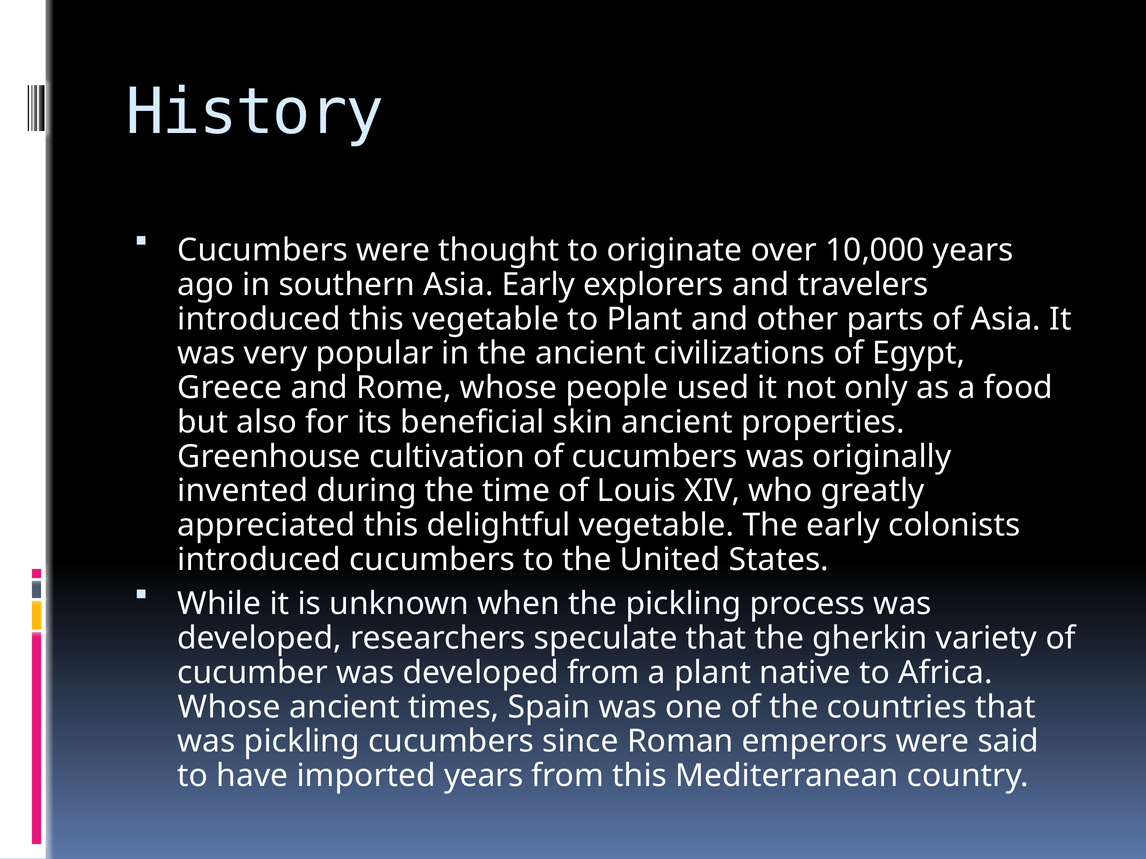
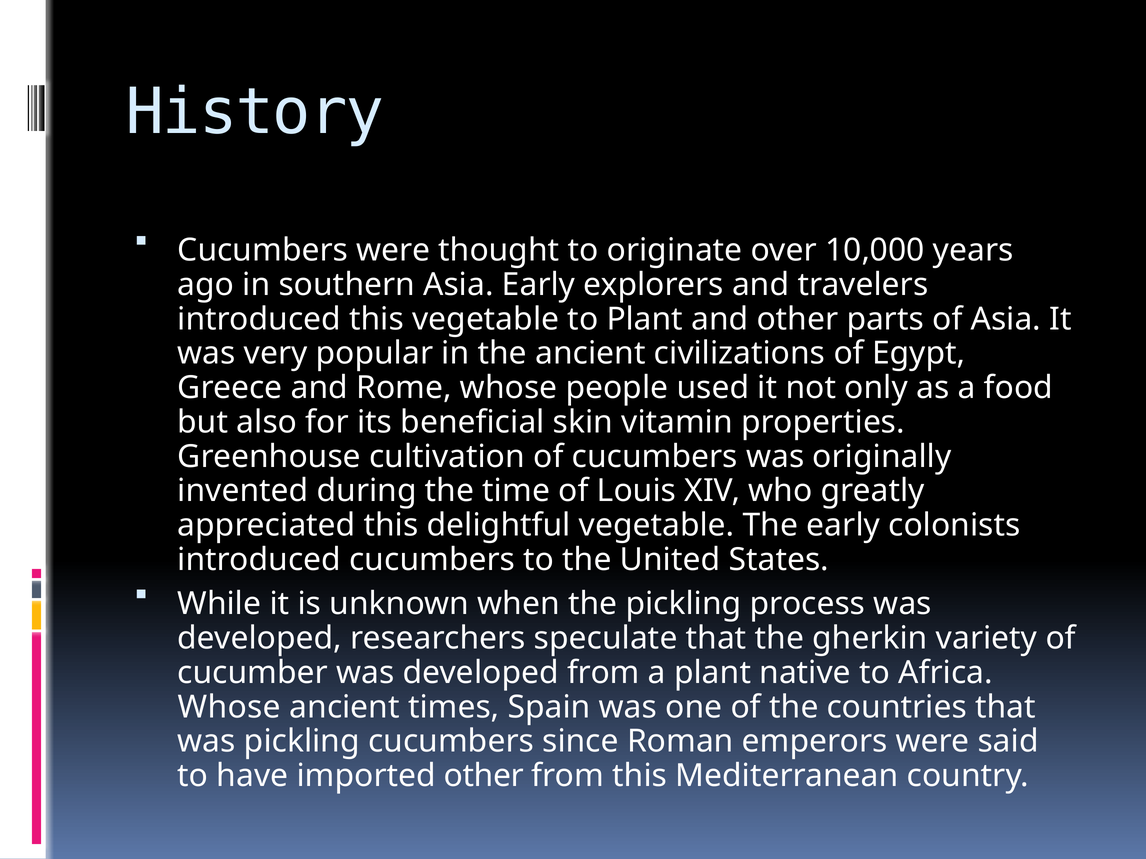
skin ancient: ancient -> vitamin
imported years: years -> other
